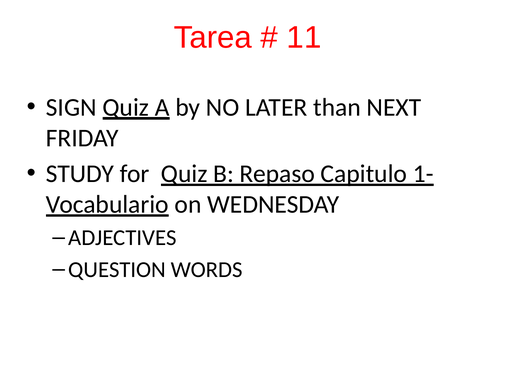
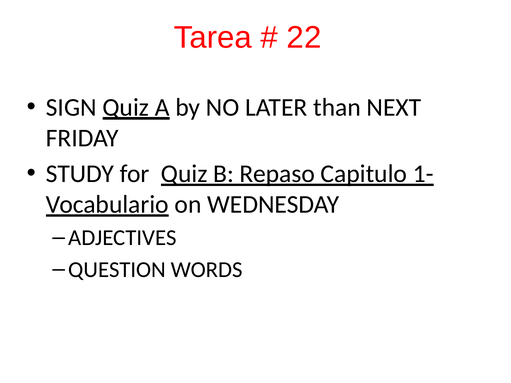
11: 11 -> 22
